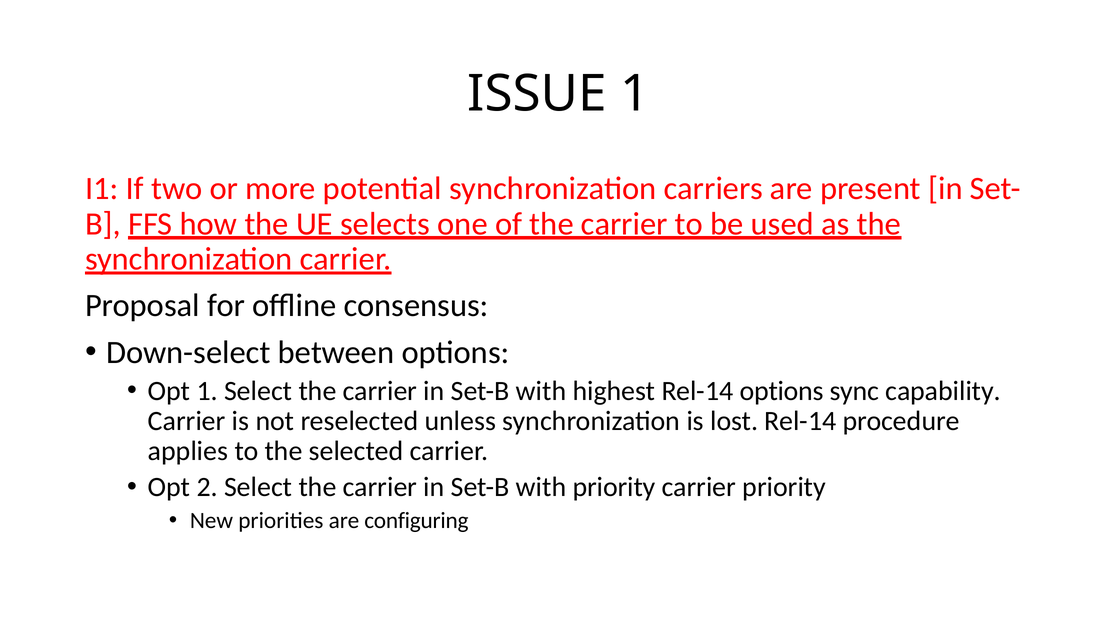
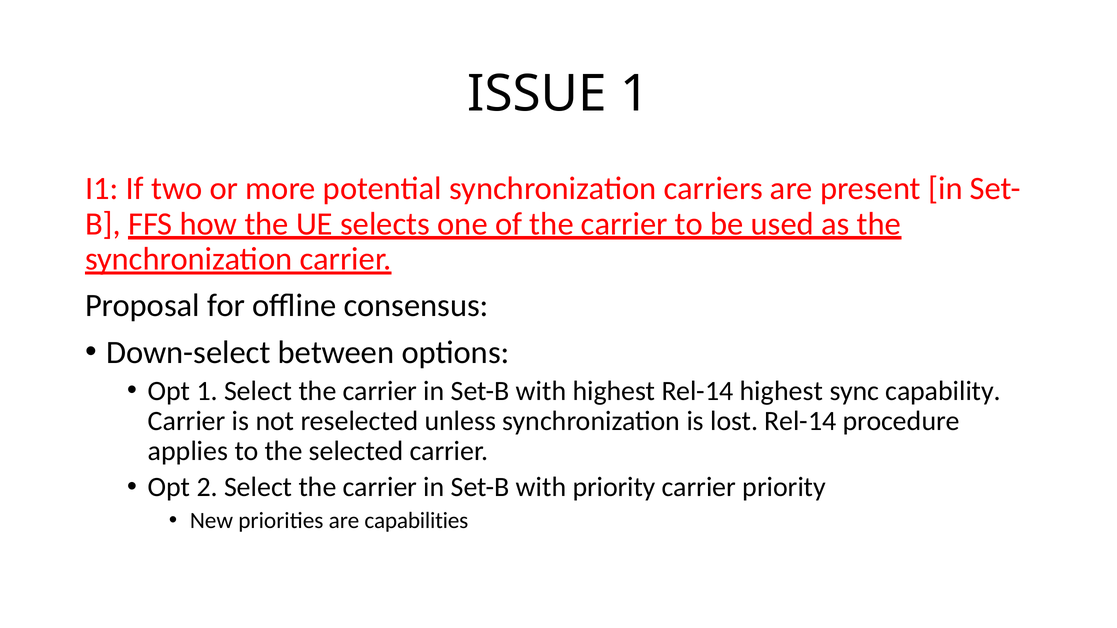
Rel-14 options: options -> highest
configuring: configuring -> capabilities
